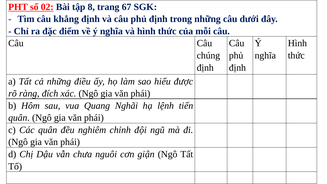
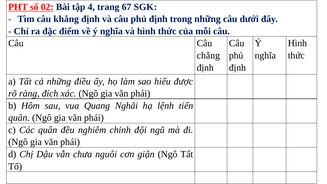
8: 8 -> 4
chúng: chúng -> chẳng
